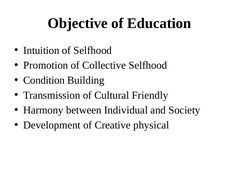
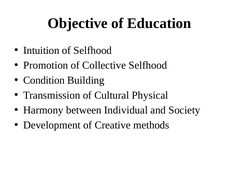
Friendly: Friendly -> Physical
physical: physical -> methods
